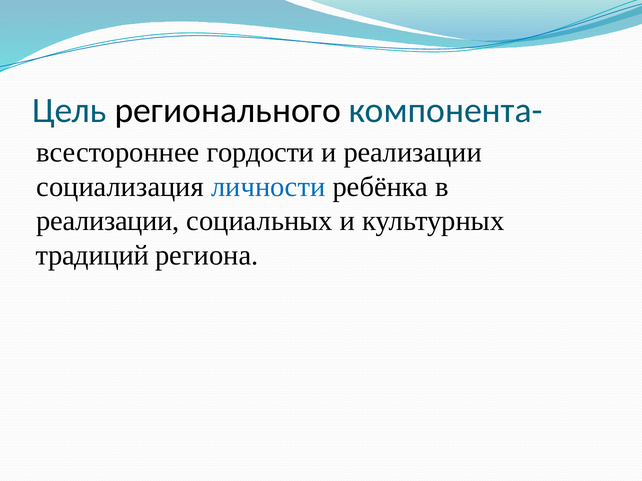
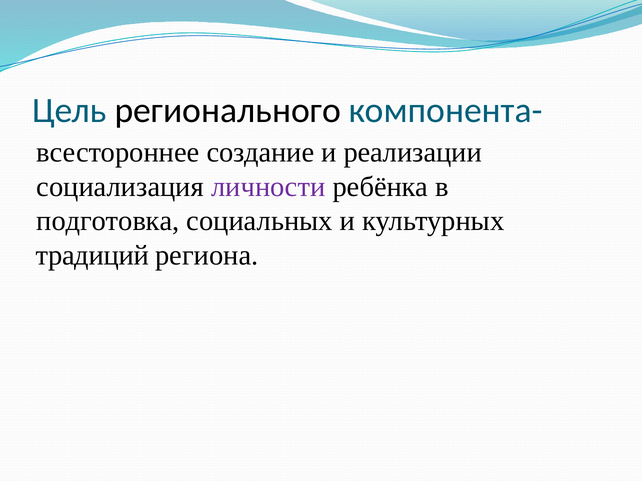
гордости: гордости -> создание
личности colour: blue -> purple
реализации at (108, 221): реализации -> подготовка
